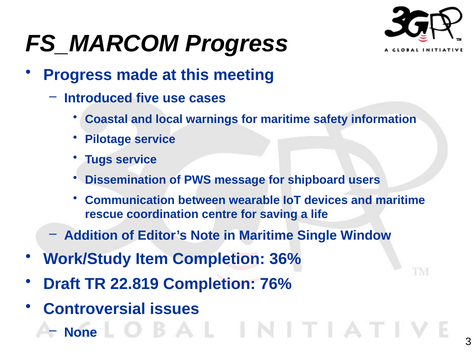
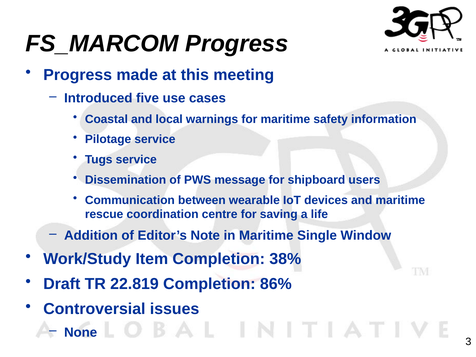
36%: 36% -> 38%
76%: 76% -> 86%
